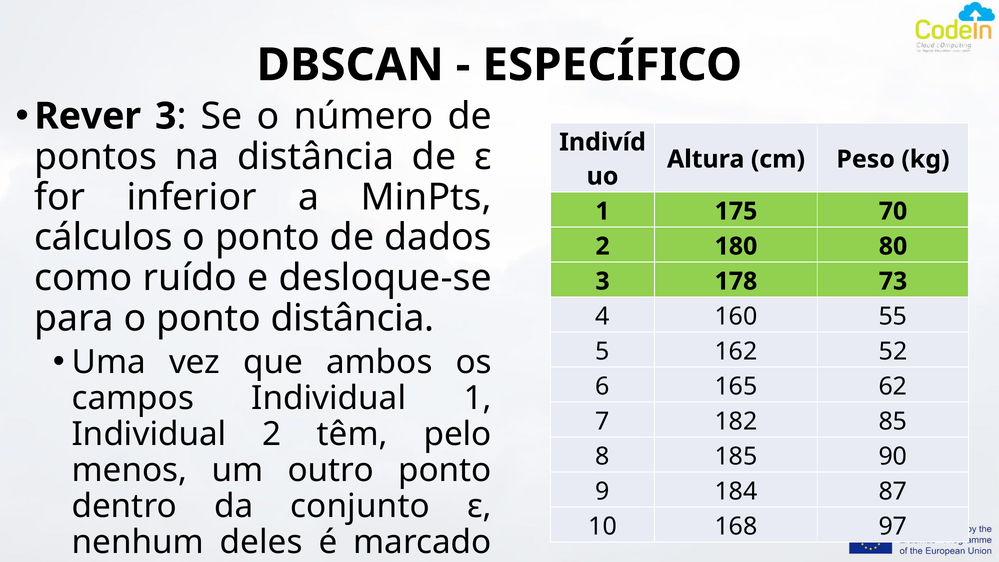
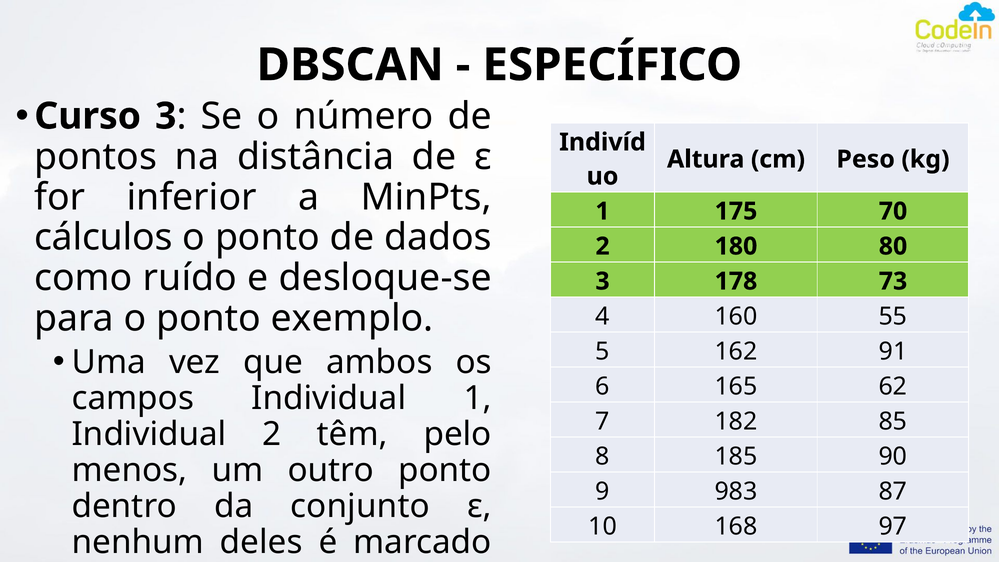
Rever: Rever -> Curso
ponto distância: distância -> exemplo
52: 52 -> 91
184: 184 -> 983
